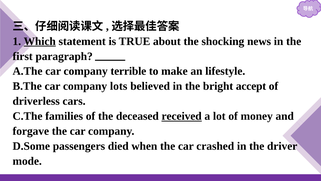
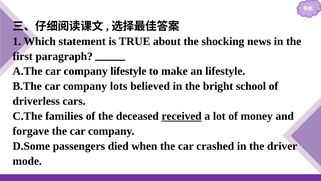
Which underline: present -> none
company terrible: terrible -> lifestyle
accept: accept -> school
